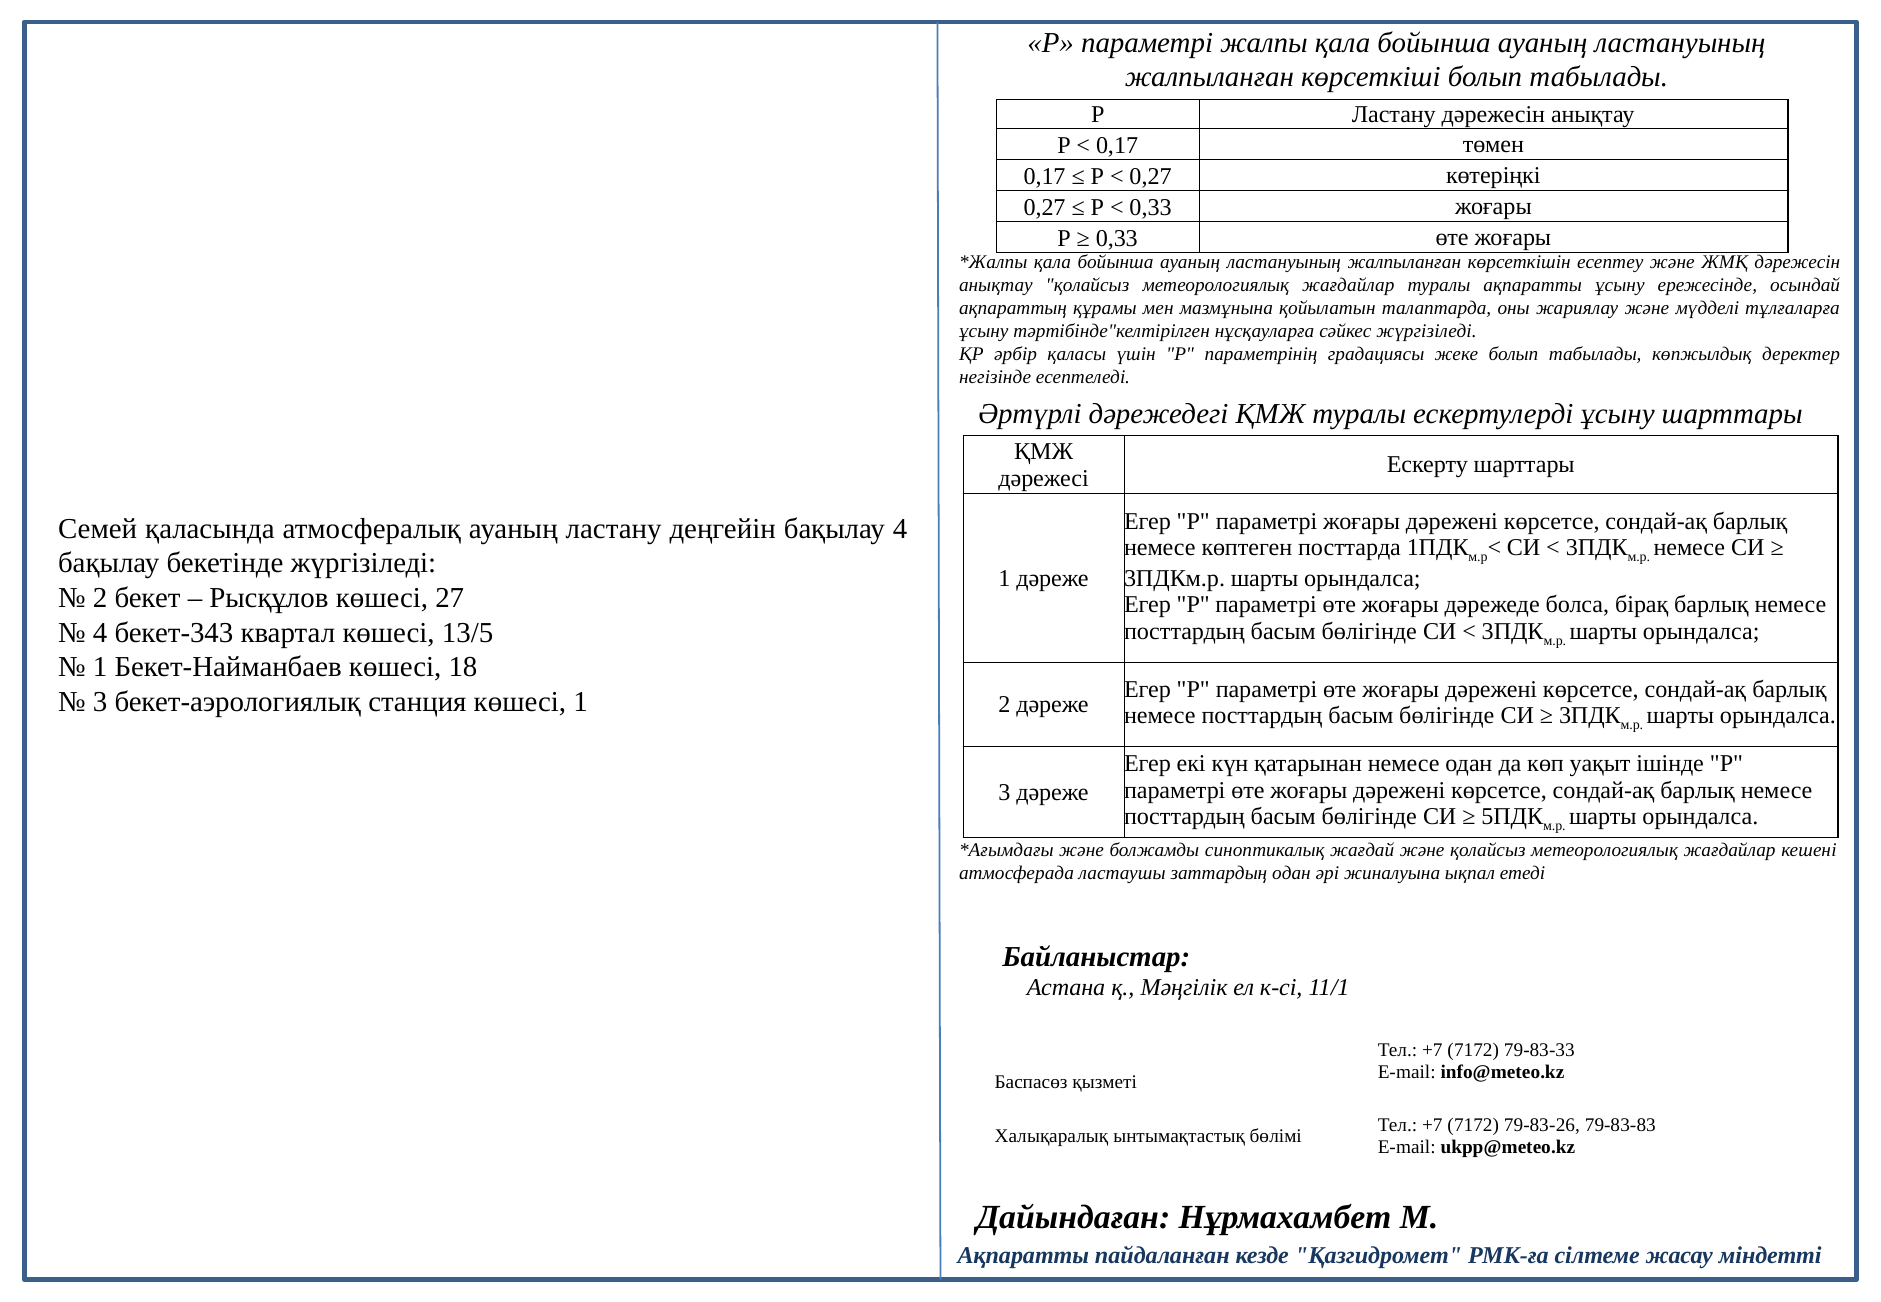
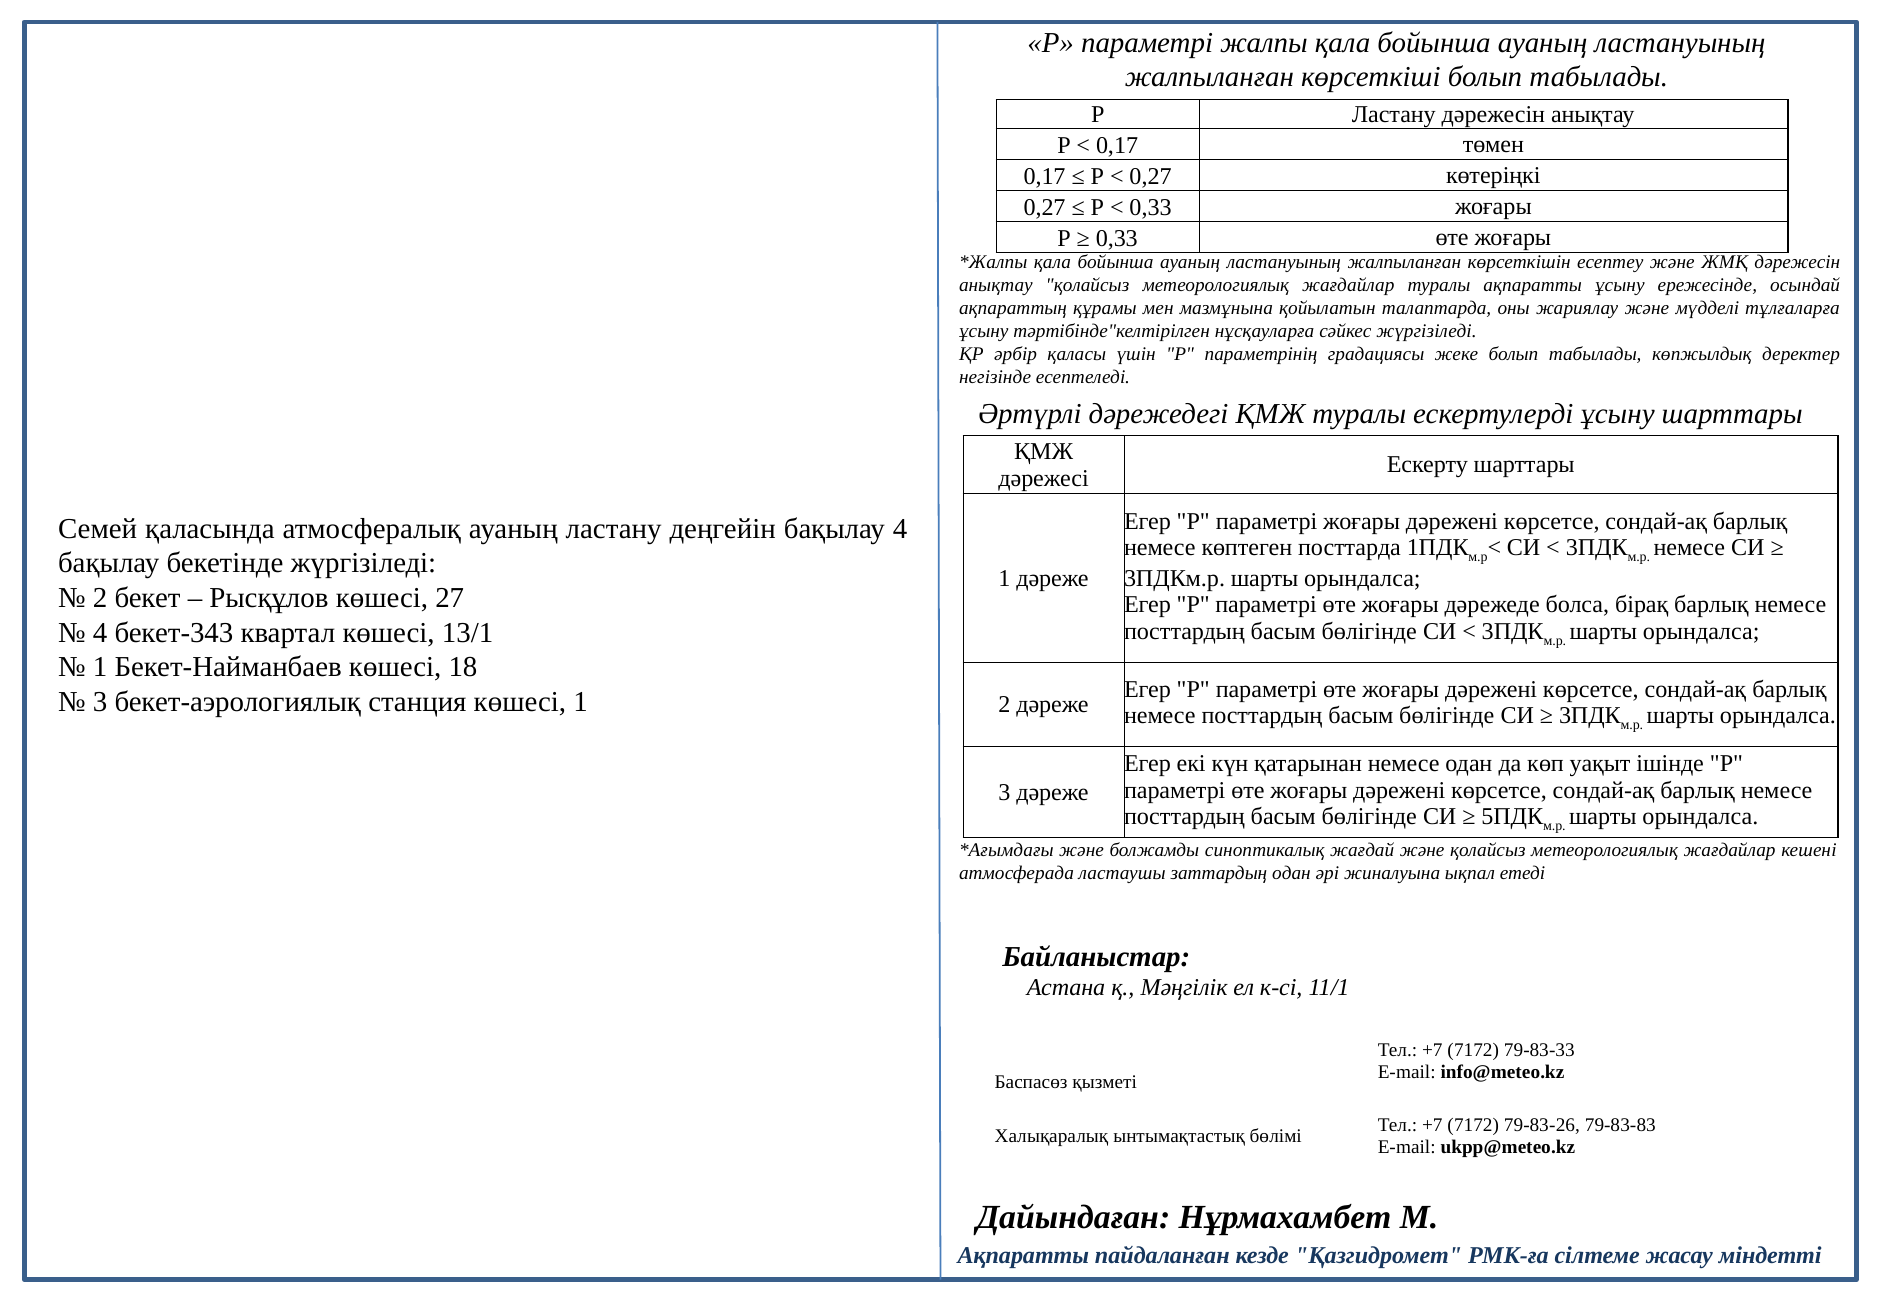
13/5: 13/5 -> 13/1
